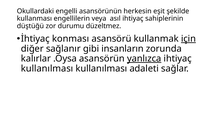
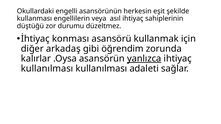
için underline: present -> none
sağlanır: sağlanır -> arkadaş
insanların: insanların -> öğrendim
